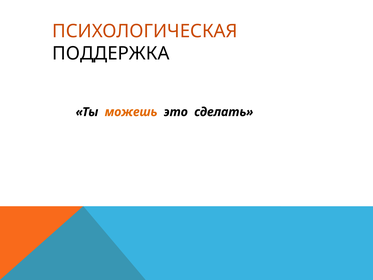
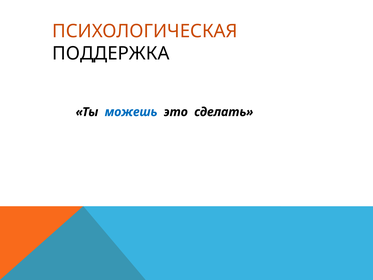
можешь colour: orange -> blue
